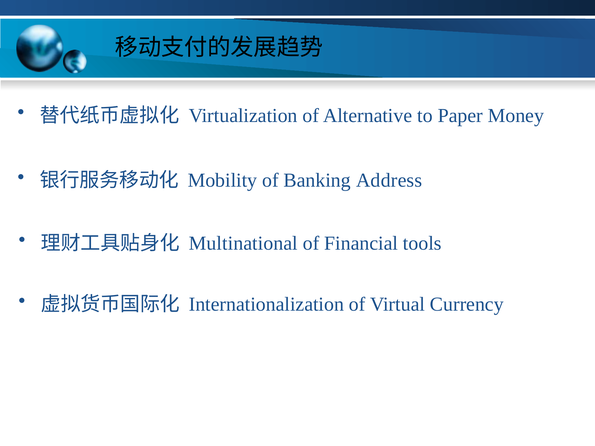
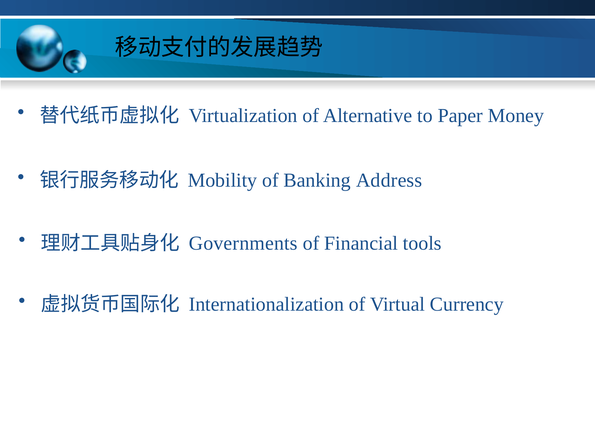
Multinational: Multinational -> Governments
